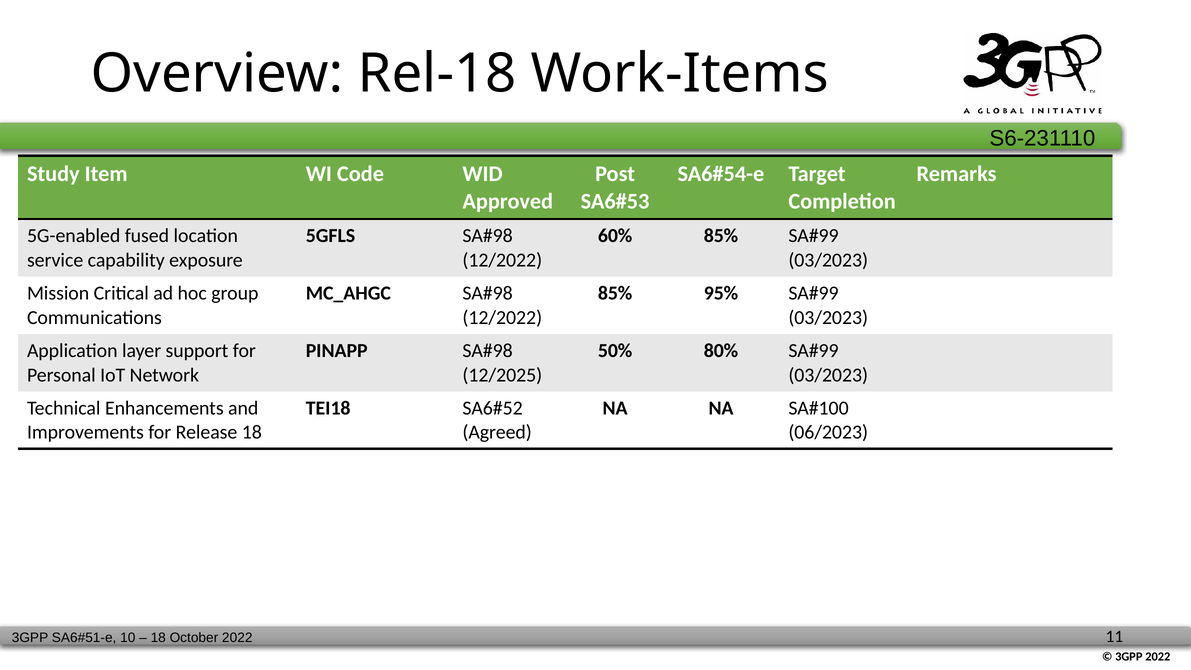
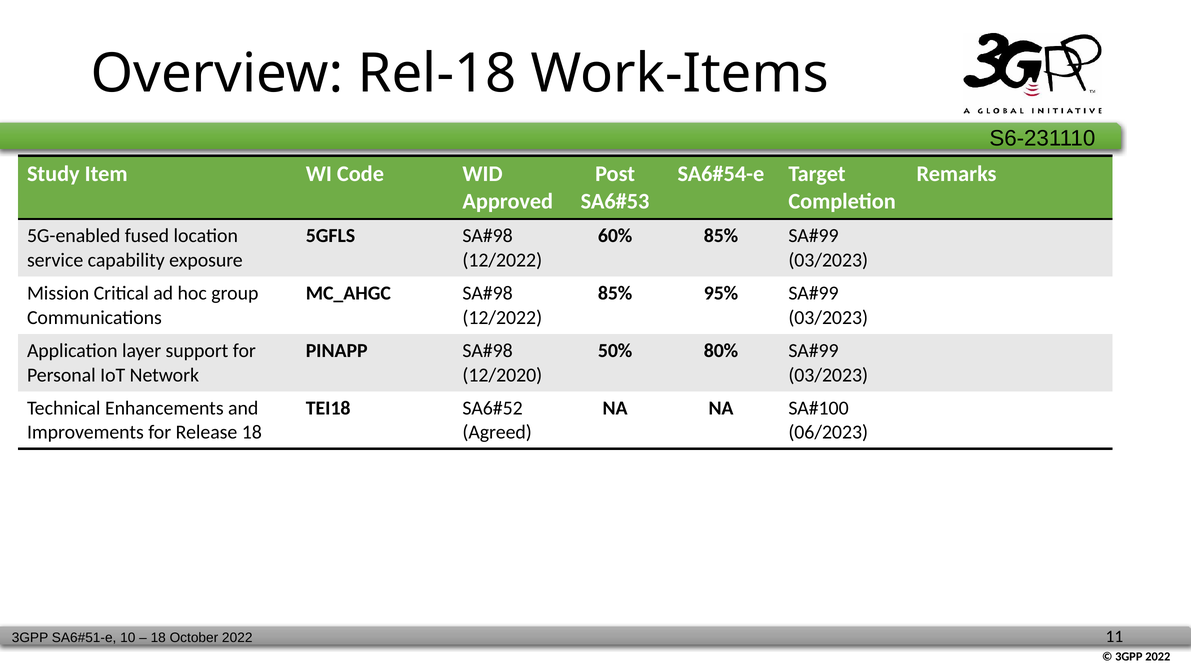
12/2025: 12/2025 -> 12/2020
